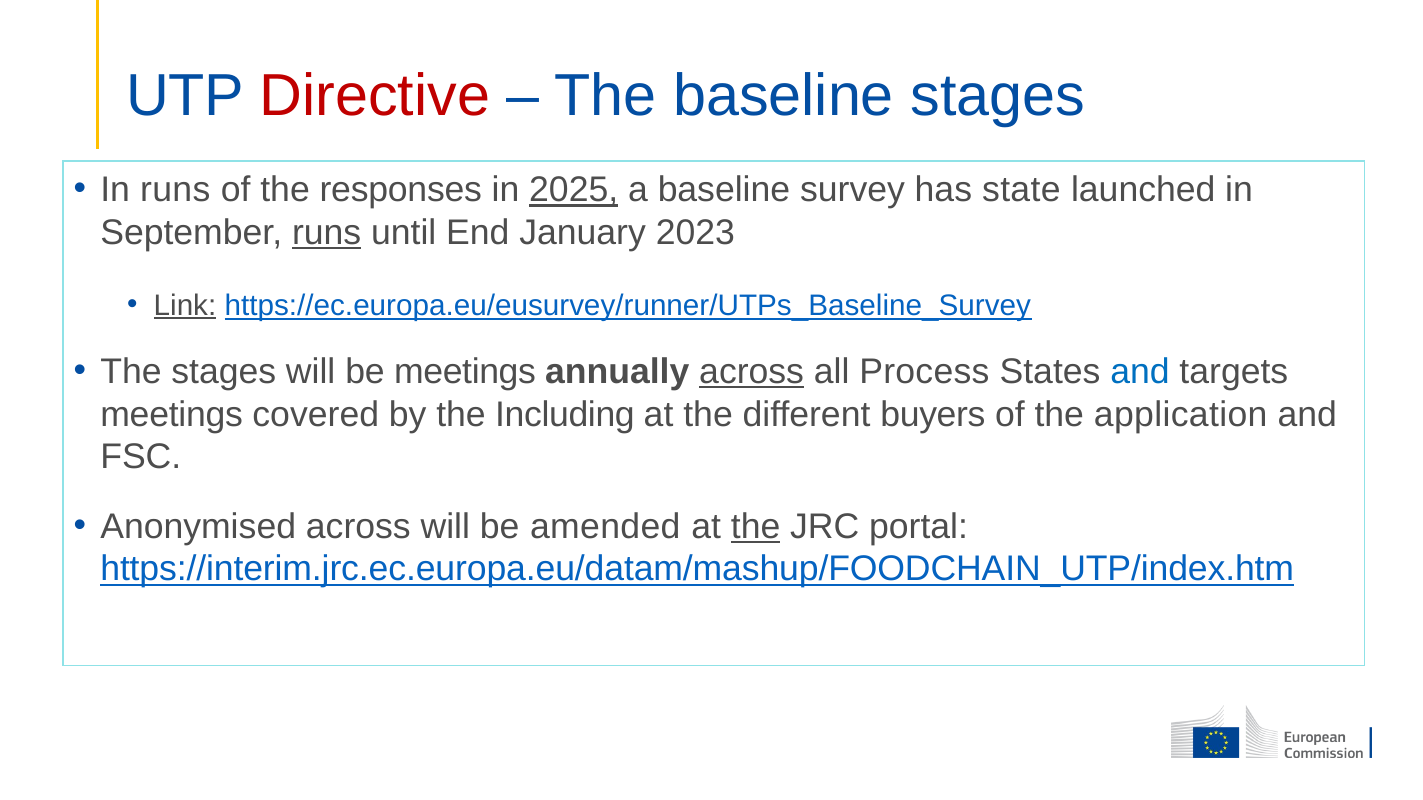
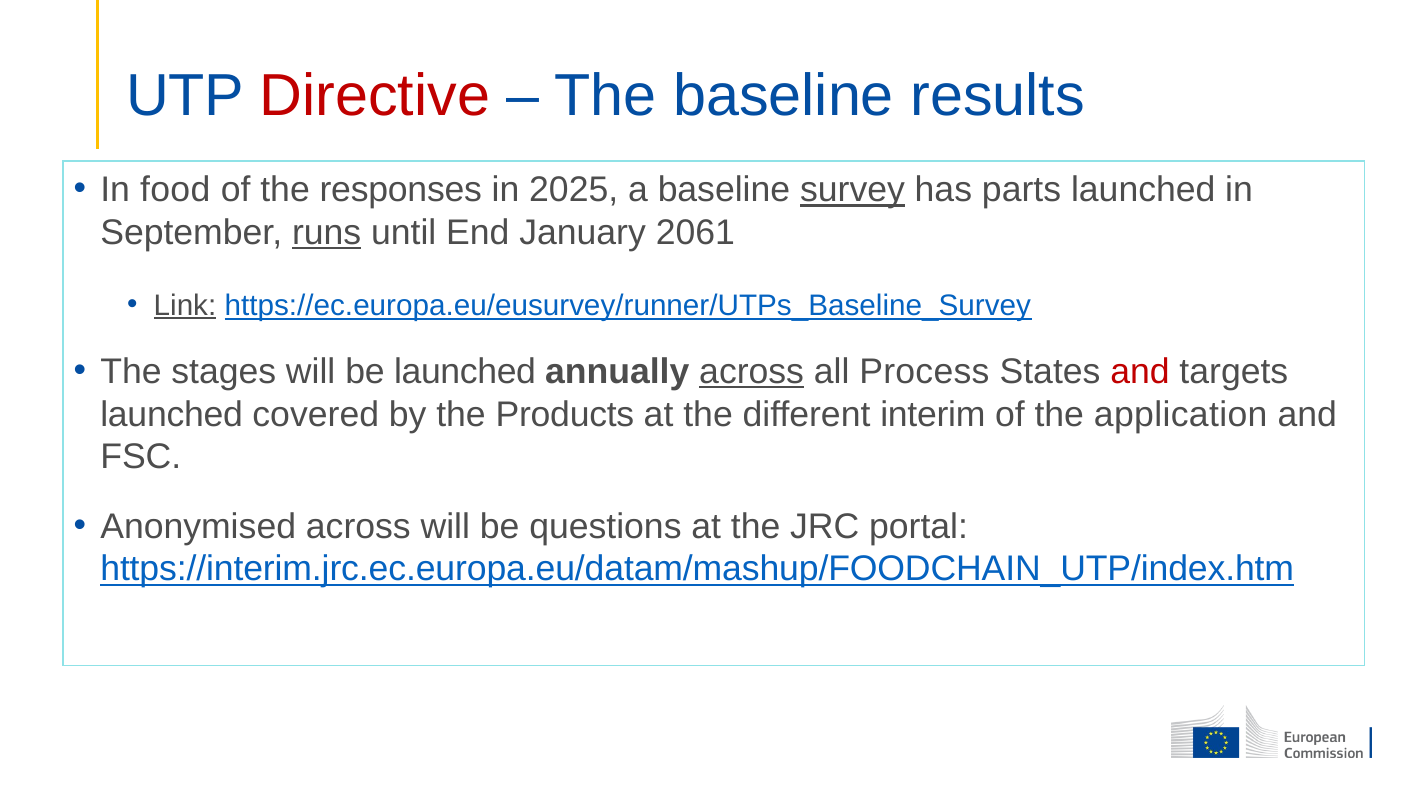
baseline stages: stages -> results
In runs: runs -> food
2025 underline: present -> none
survey underline: none -> present
state: state -> parts
2023: 2023 -> 2061
be meetings: meetings -> launched
and at (1140, 372) colour: blue -> red
meetings at (172, 415): meetings -> launched
Including: Including -> Products
buyers: buyers -> interim
amended: amended -> questions
the at (756, 527) underline: present -> none
